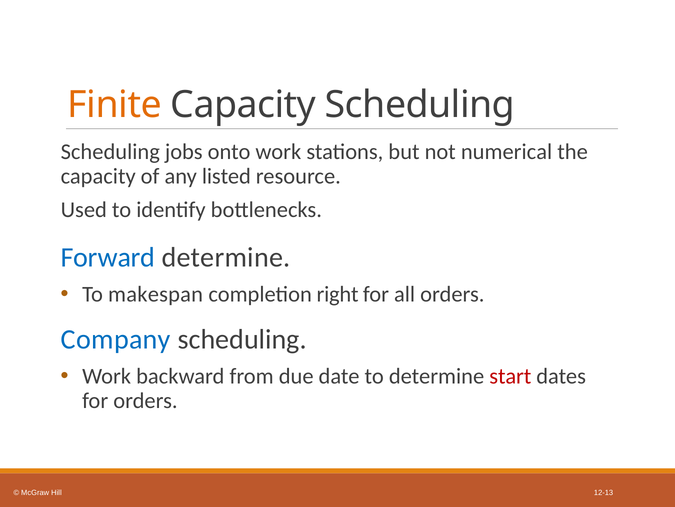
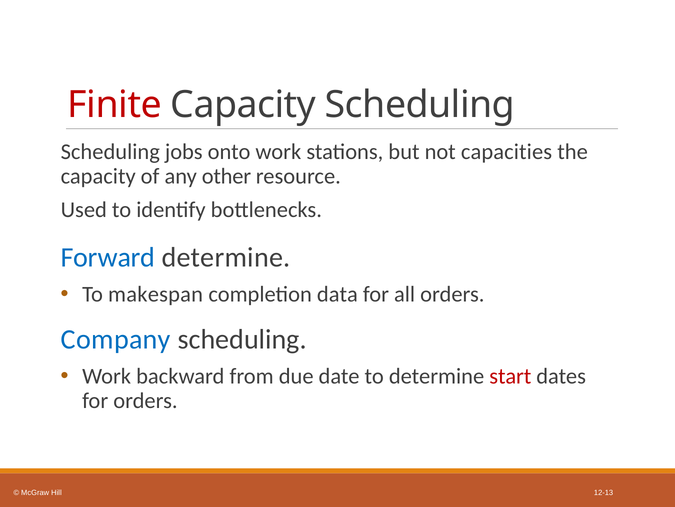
Finite colour: orange -> red
numerical: numerical -> capacities
listed: listed -> other
right: right -> data
